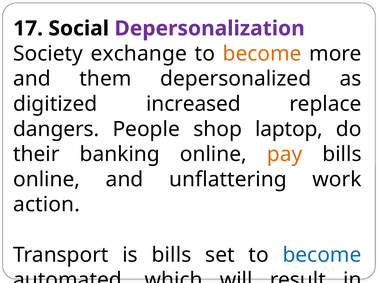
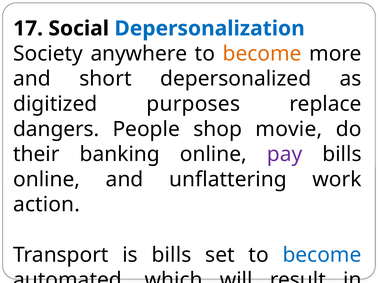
Depersonalization colour: purple -> blue
exchange: exchange -> anywhere
them: them -> short
increased: increased -> purposes
laptop: laptop -> movie
pay colour: orange -> purple
